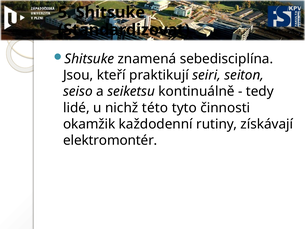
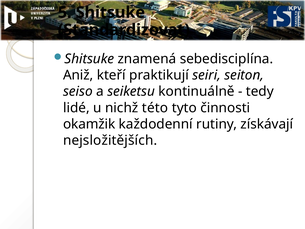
Jsou: Jsou -> Aniž
elektromontér: elektromontér -> nejsložitějších
